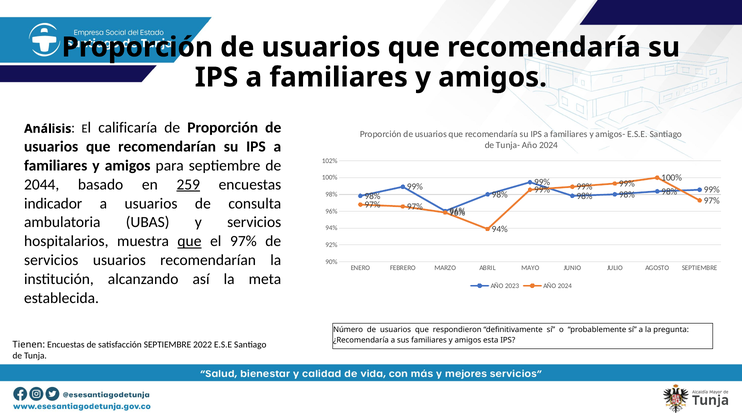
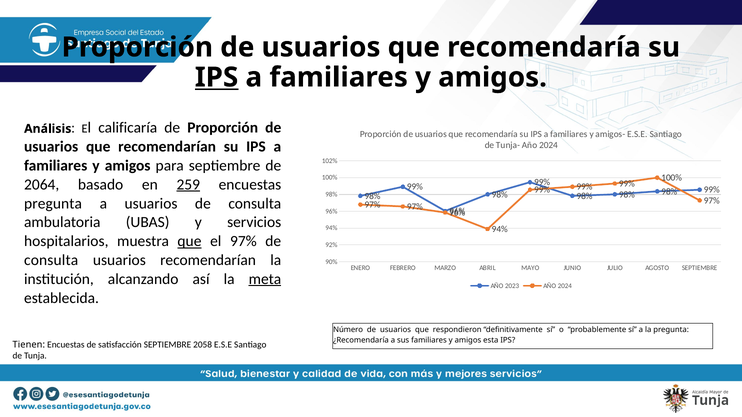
IPS at (217, 77) underline: none -> present
2044: 2044 -> 2064
indicador at (53, 204): indicador -> pregunta
servicios at (51, 260): servicios -> consulta
meta underline: none -> present
2022: 2022 -> 2058
